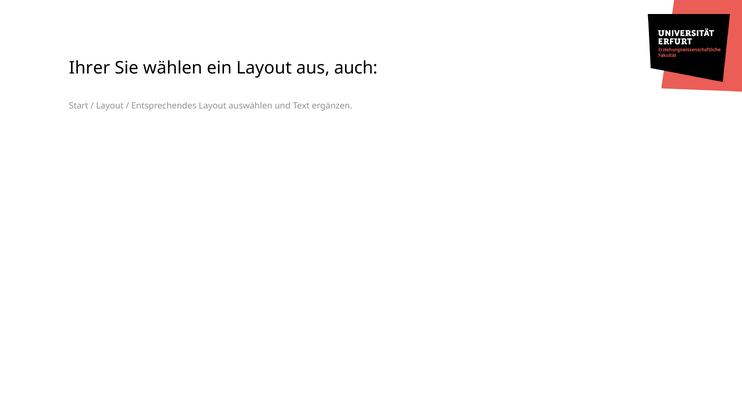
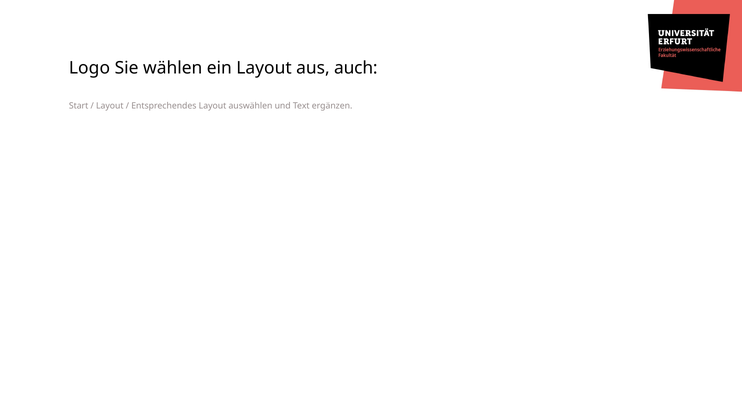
Ihrer: Ihrer -> Logo
